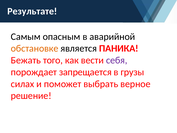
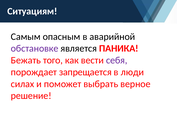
Результате: Результате -> Ситуациям
обстановке colour: orange -> purple
грузы: грузы -> люди
